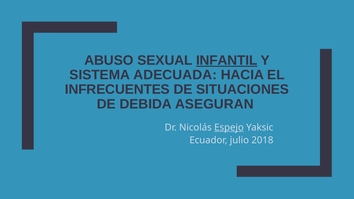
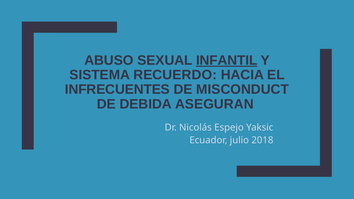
ADECUADA: ADECUADA -> RECUERDO
SITUACIONES: SITUACIONES -> MISCONDUCT
Espejo underline: present -> none
